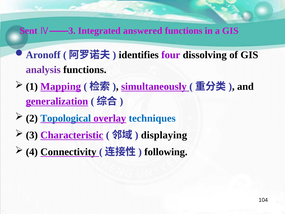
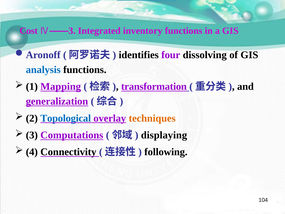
Sent: Sent -> Cost
answered: answered -> inventory
analysis colour: purple -> blue
simultaneously: simultaneously -> transformation
techniques colour: blue -> orange
Characteristic: Characteristic -> Computations
